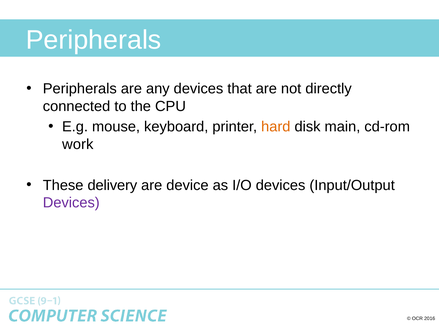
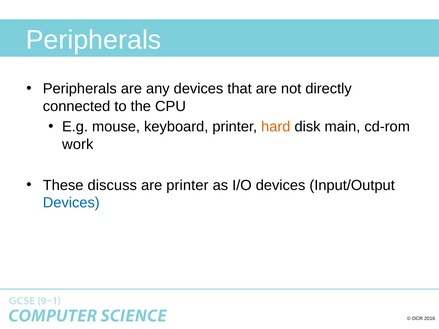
delivery: delivery -> discuss
are device: device -> printer
Devices at (71, 203) colour: purple -> blue
